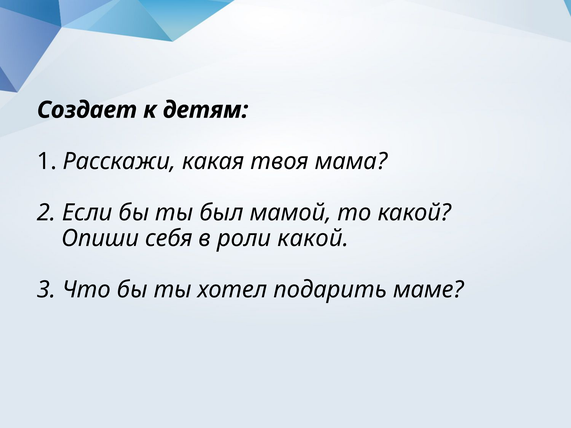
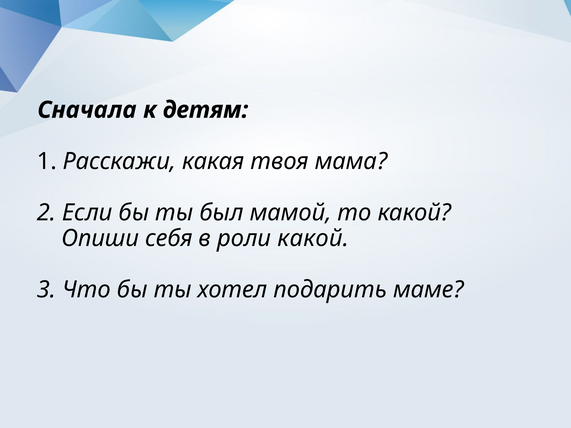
Создает: Создает -> Сначала
